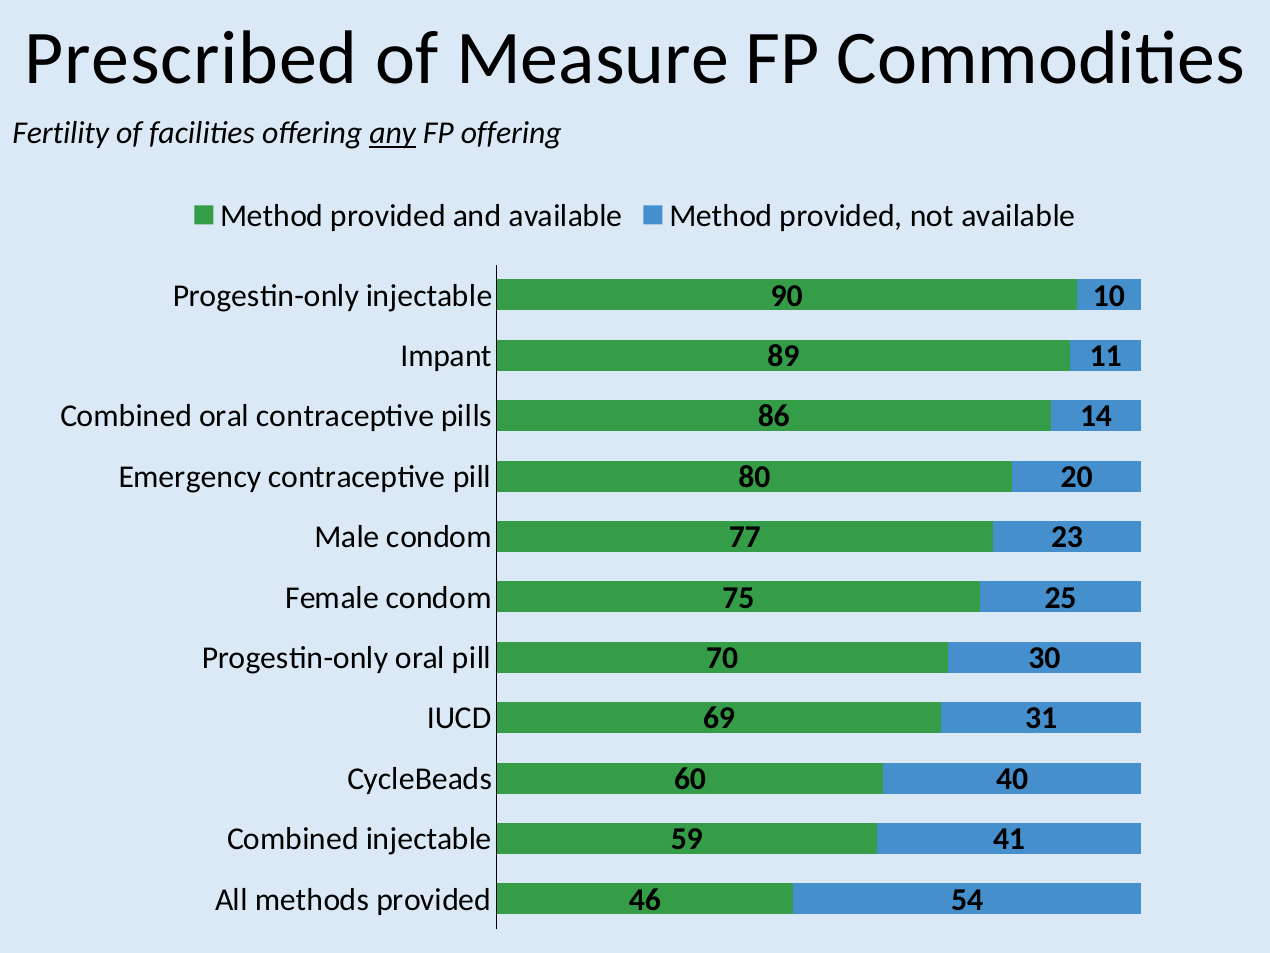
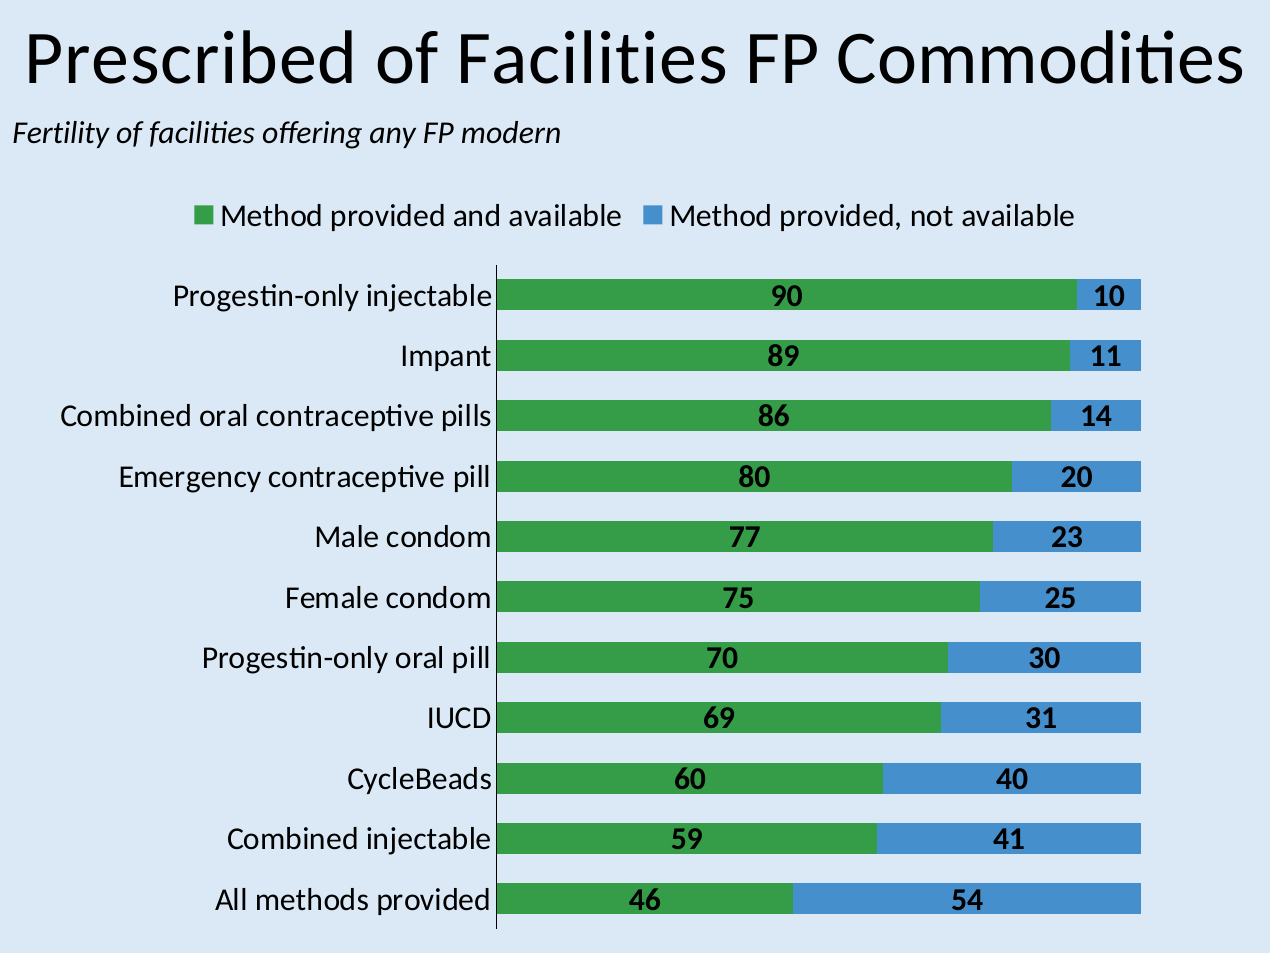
Measure at (592, 58): Measure -> Facilities
any underline: present -> none
FP offering: offering -> modern
